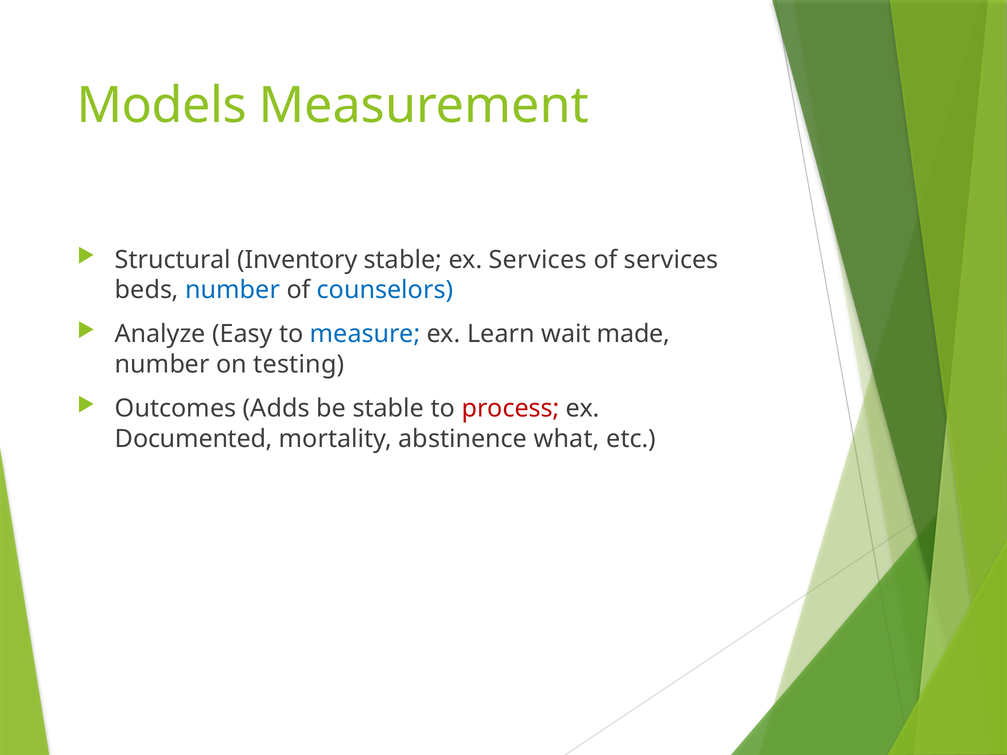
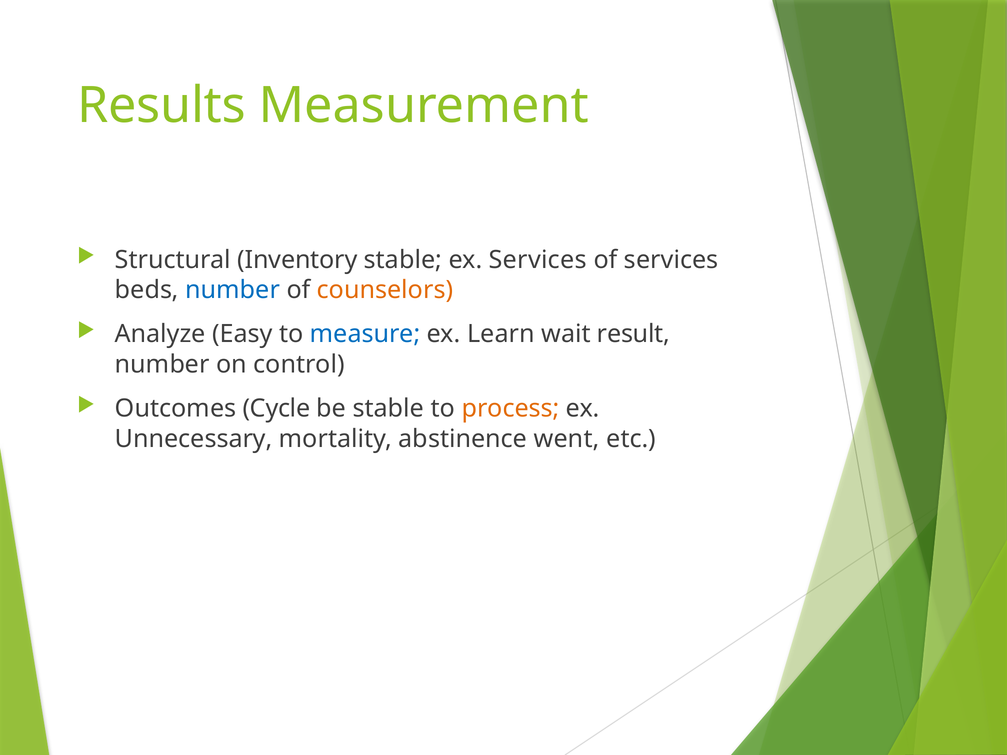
Models: Models -> Results
counselors colour: blue -> orange
made: made -> result
testing: testing -> control
Adds: Adds -> Cycle
process colour: red -> orange
Documented: Documented -> Unnecessary
what: what -> went
